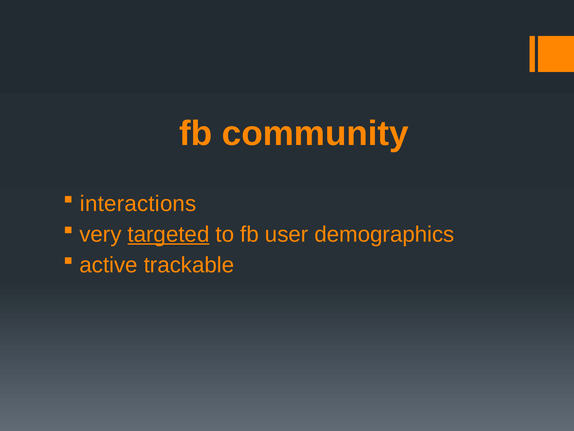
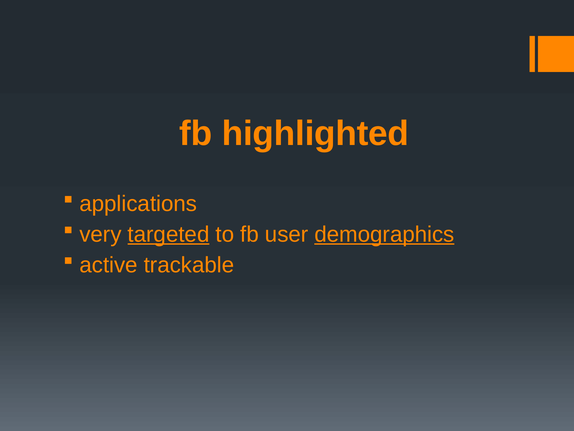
community: community -> highlighted
interactions: interactions -> applications
demographics underline: none -> present
